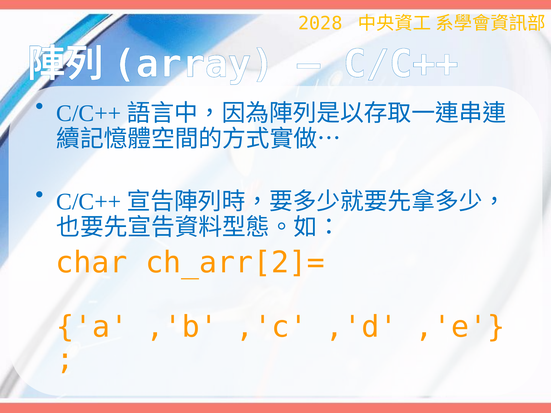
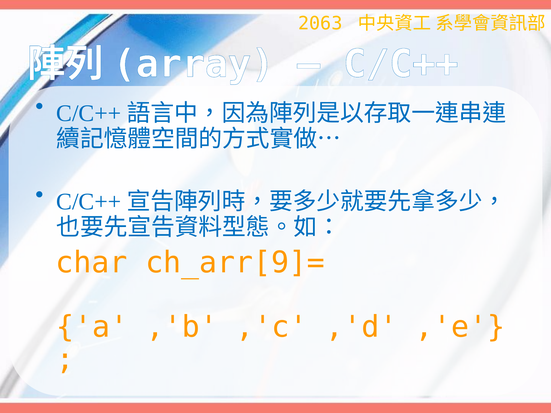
2028: 2028 -> 2063
ch_arr[2]=: ch_arr[2]= -> ch_arr[9]=
